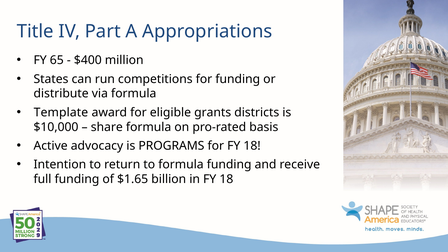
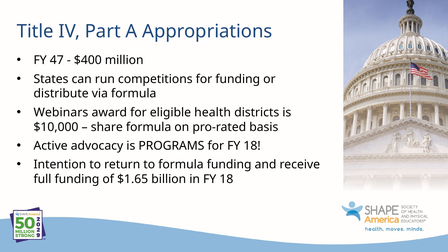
65: 65 -> 47
Template: Template -> Webinars
grants: grants -> health
